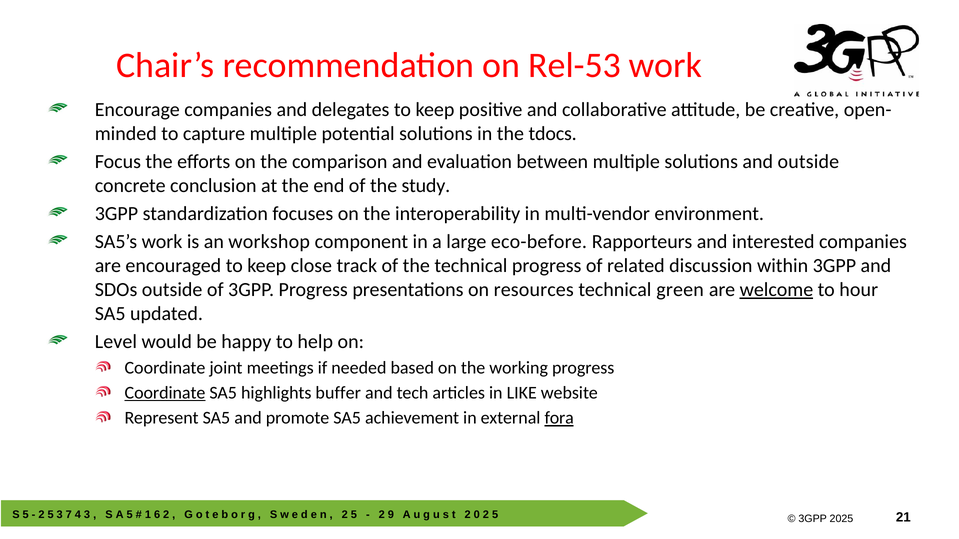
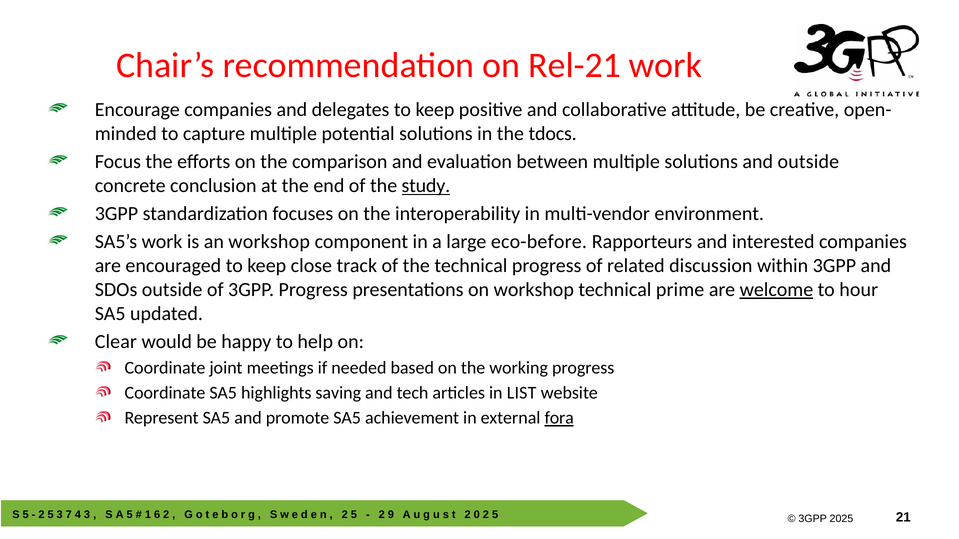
Rel-53: Rel-53 -> Rel-21
study underline: none -> present
on resources: resources -> workshop
green: green -> prime
Level: Level -> Clear
Coordinate at (165, 393) underline: present -> none
buffer: buffer -> saving
LIKE: LIKE -> LIST
